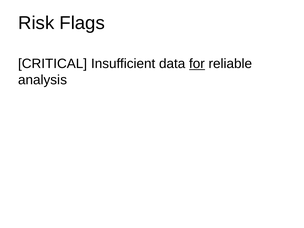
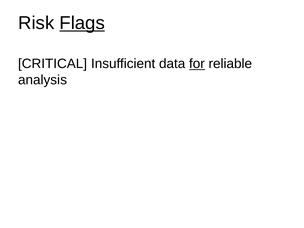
Flags underline: none -> present
